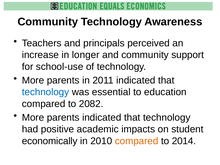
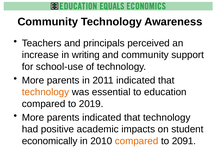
longer: longer -> writing
technology at (46, 92) colour: blue -> orange
2082: 2082 -> 2019
2014: 2014 -> 2091
